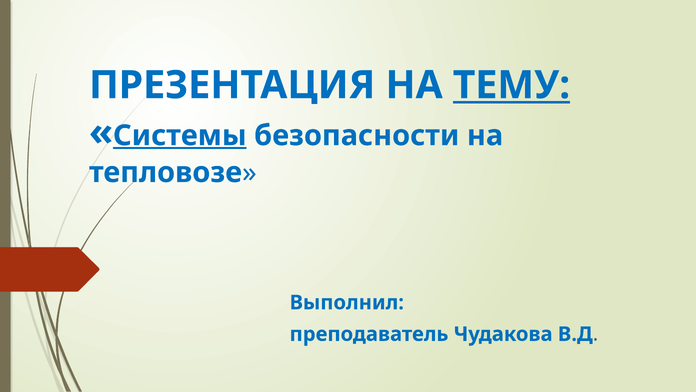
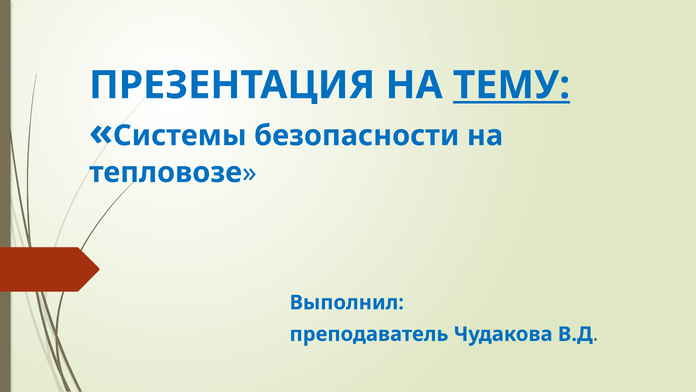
Системы underline: present -> none
